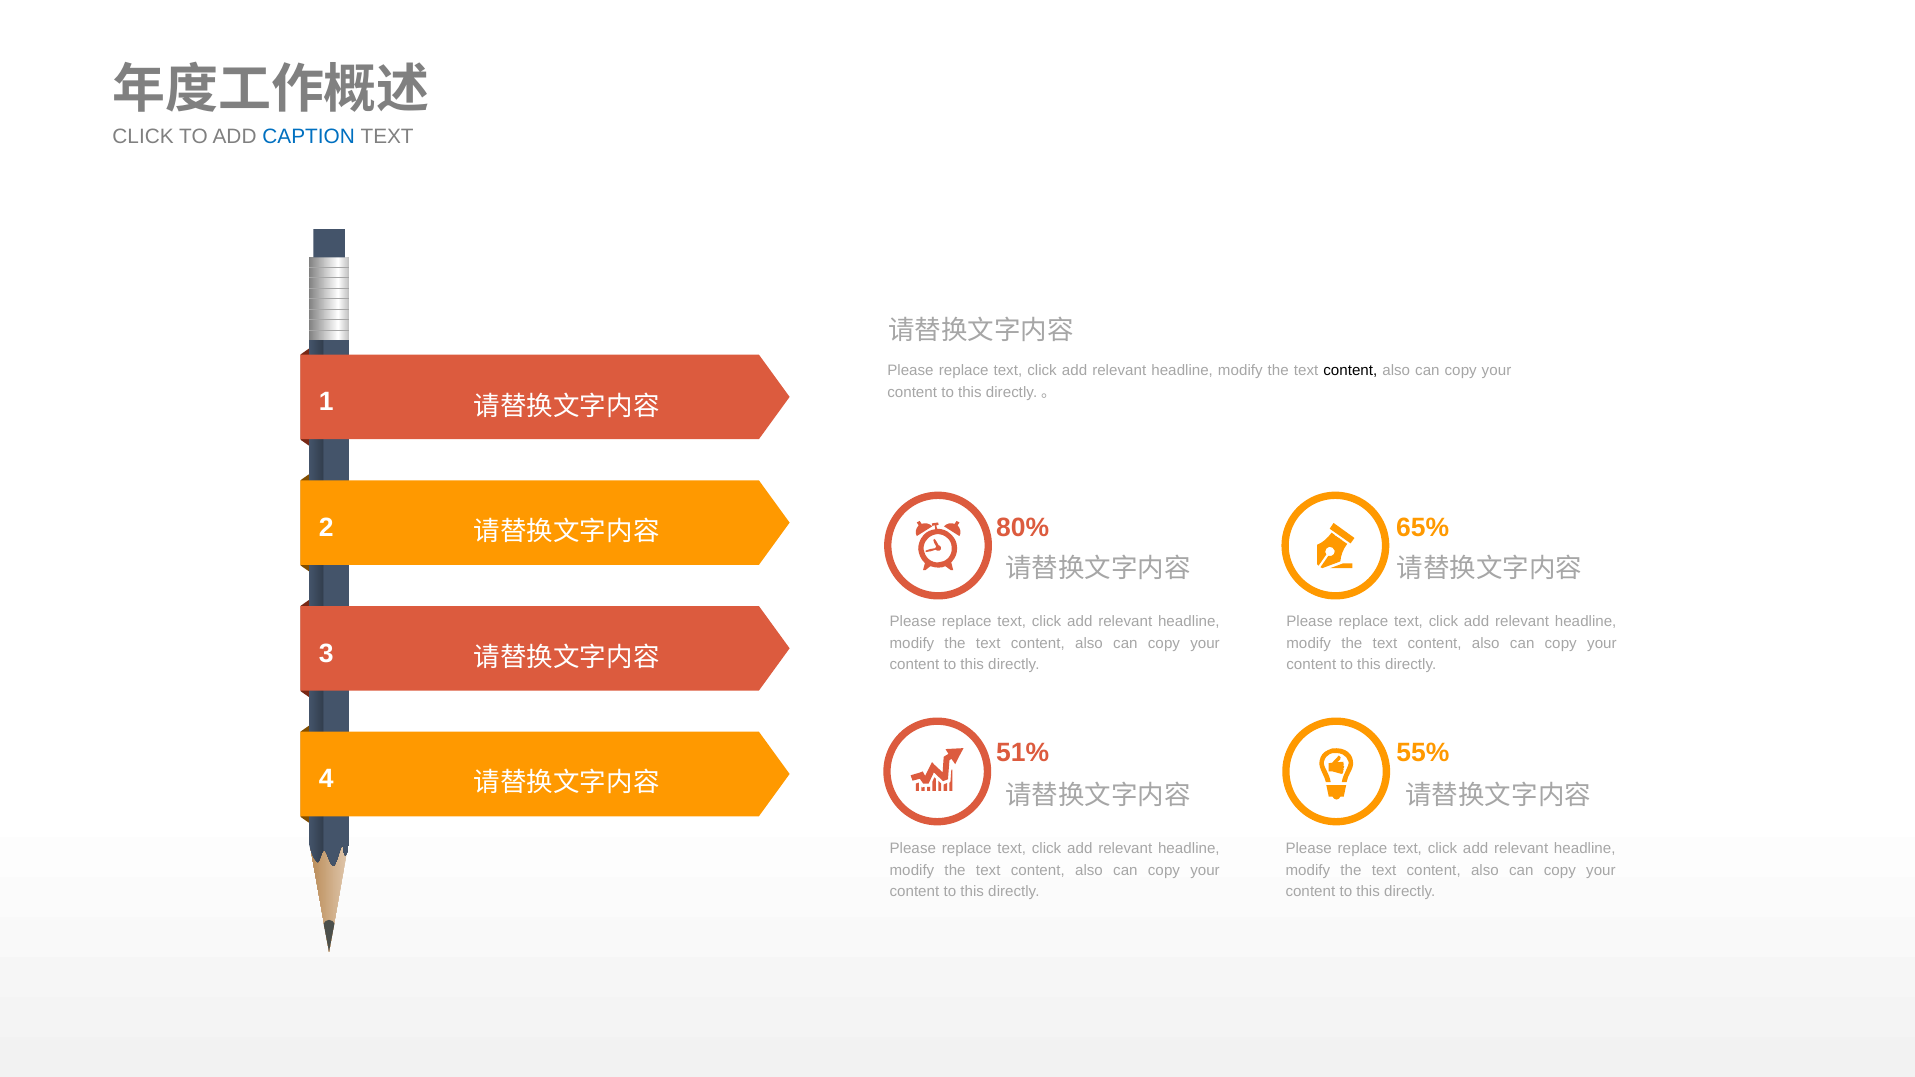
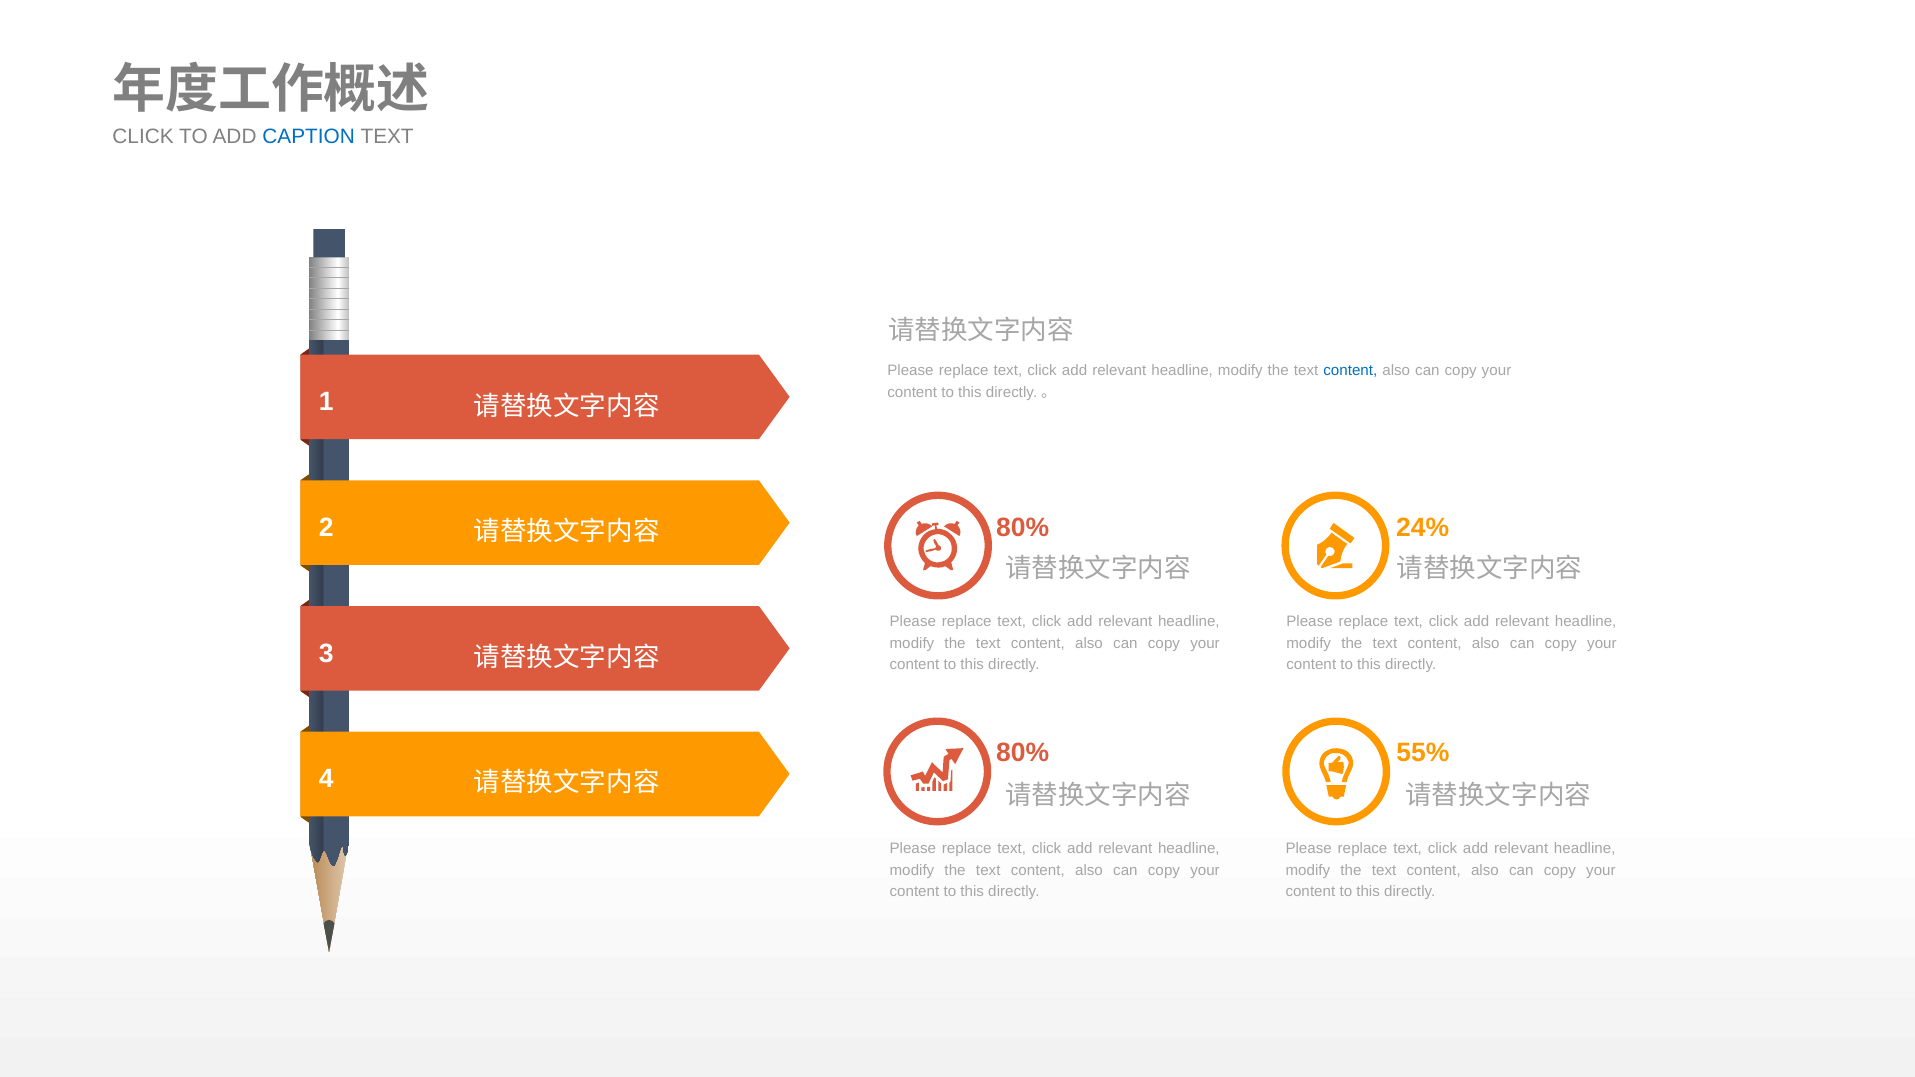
content at (1350, 371) colour: black -> blue
65%: 65% -> 24%
51% at (1023, 753): 51% -> 80%
